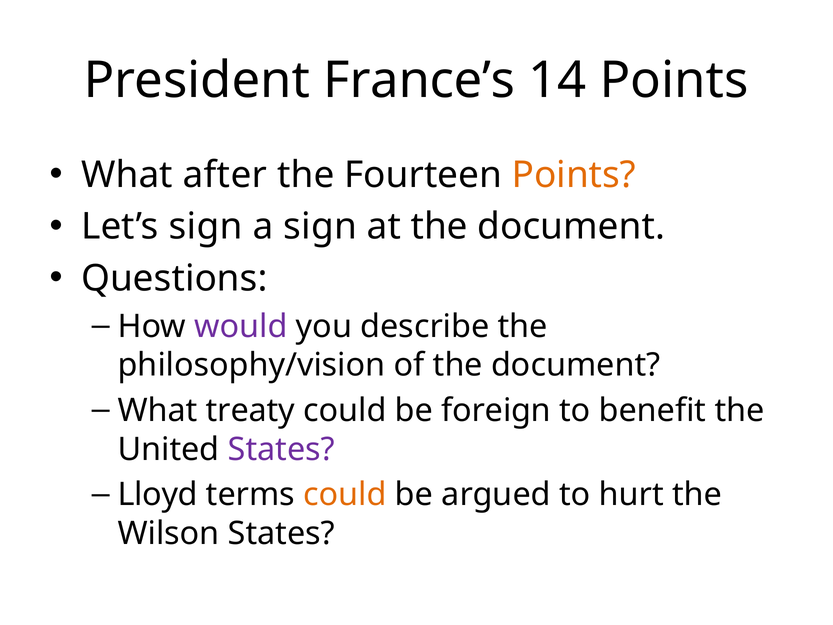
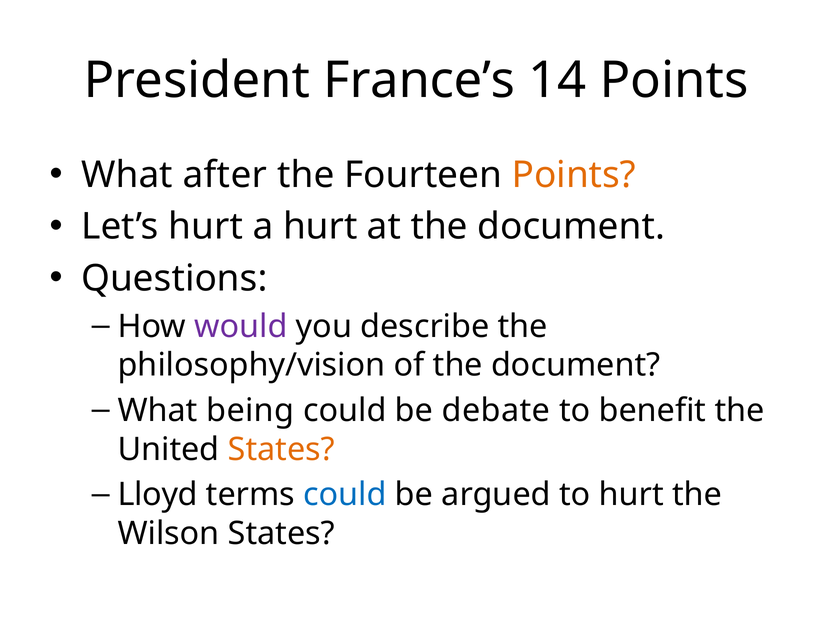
Let’s sign: sign -> hurt
a sign: sign -> hurt
treaty: treaty -> being
foreign: foreign -> debate
States at (281, 449) colour: purple -> orange
could at (345, 494) colour: orange -> blue
